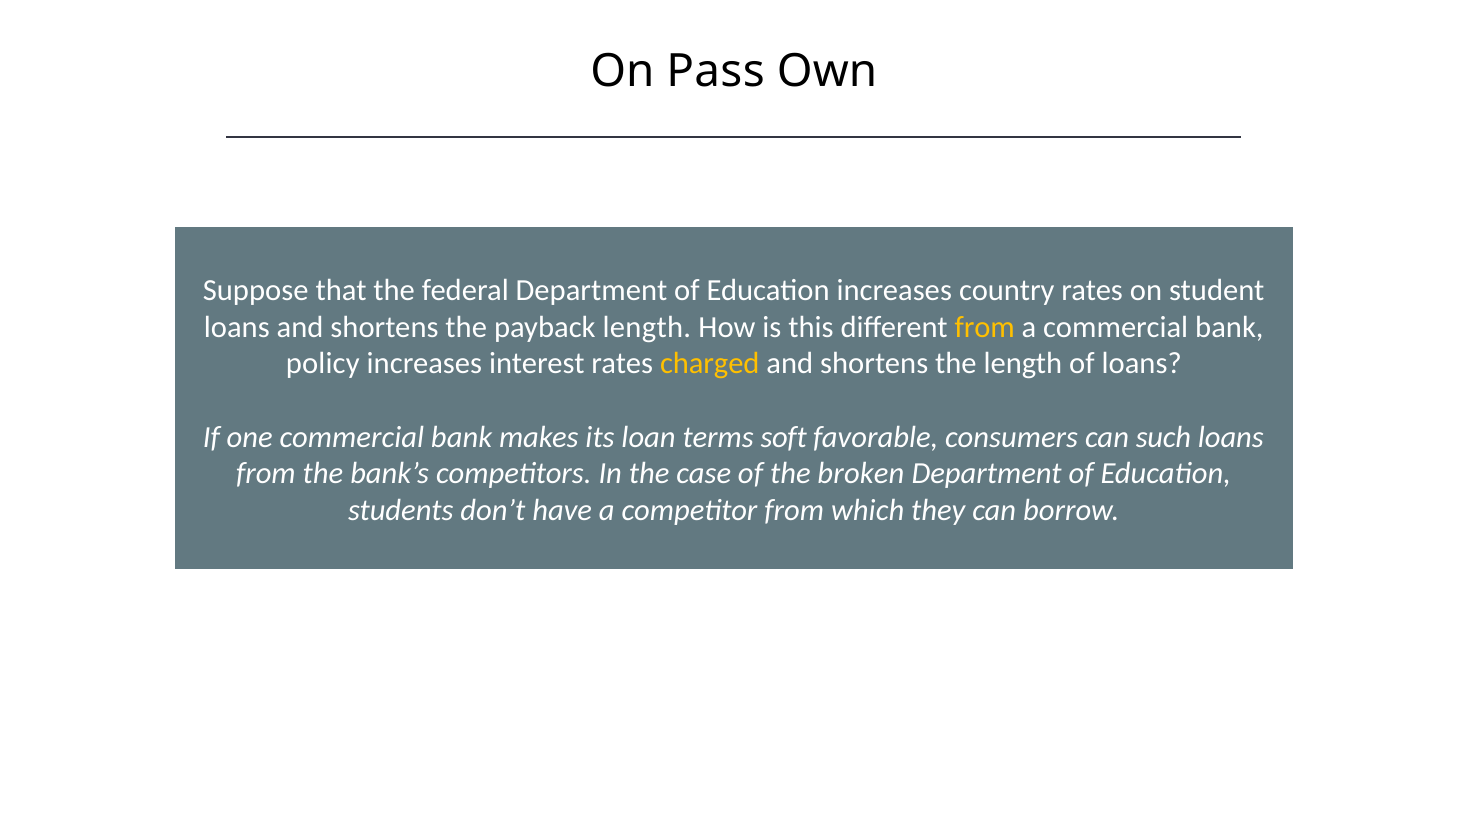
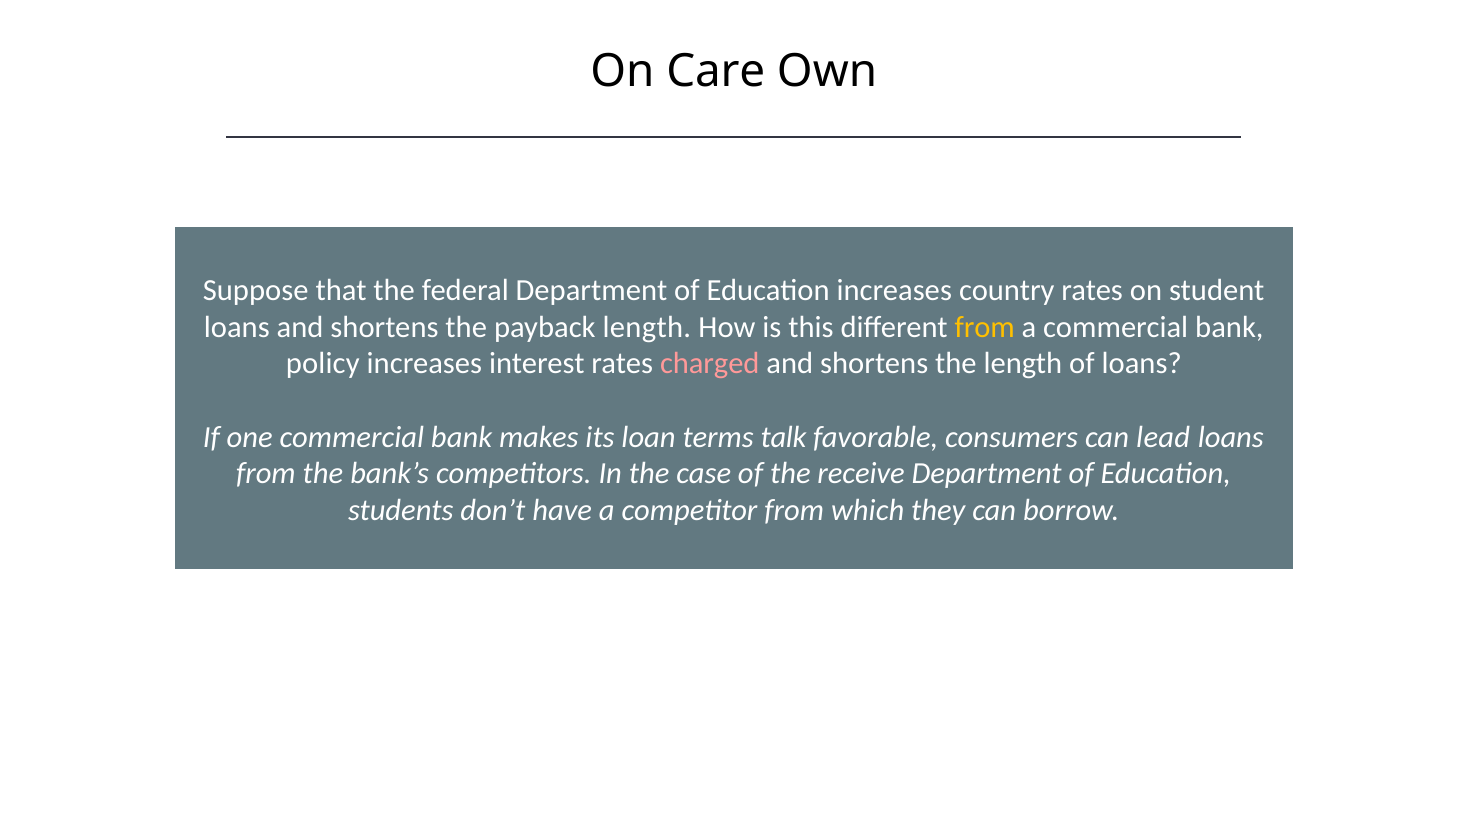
Pass: Pass -> Care
charged colour: yellow -> pink
soft: soft -> talk
such: such -> lead
broken: broken -> receive
